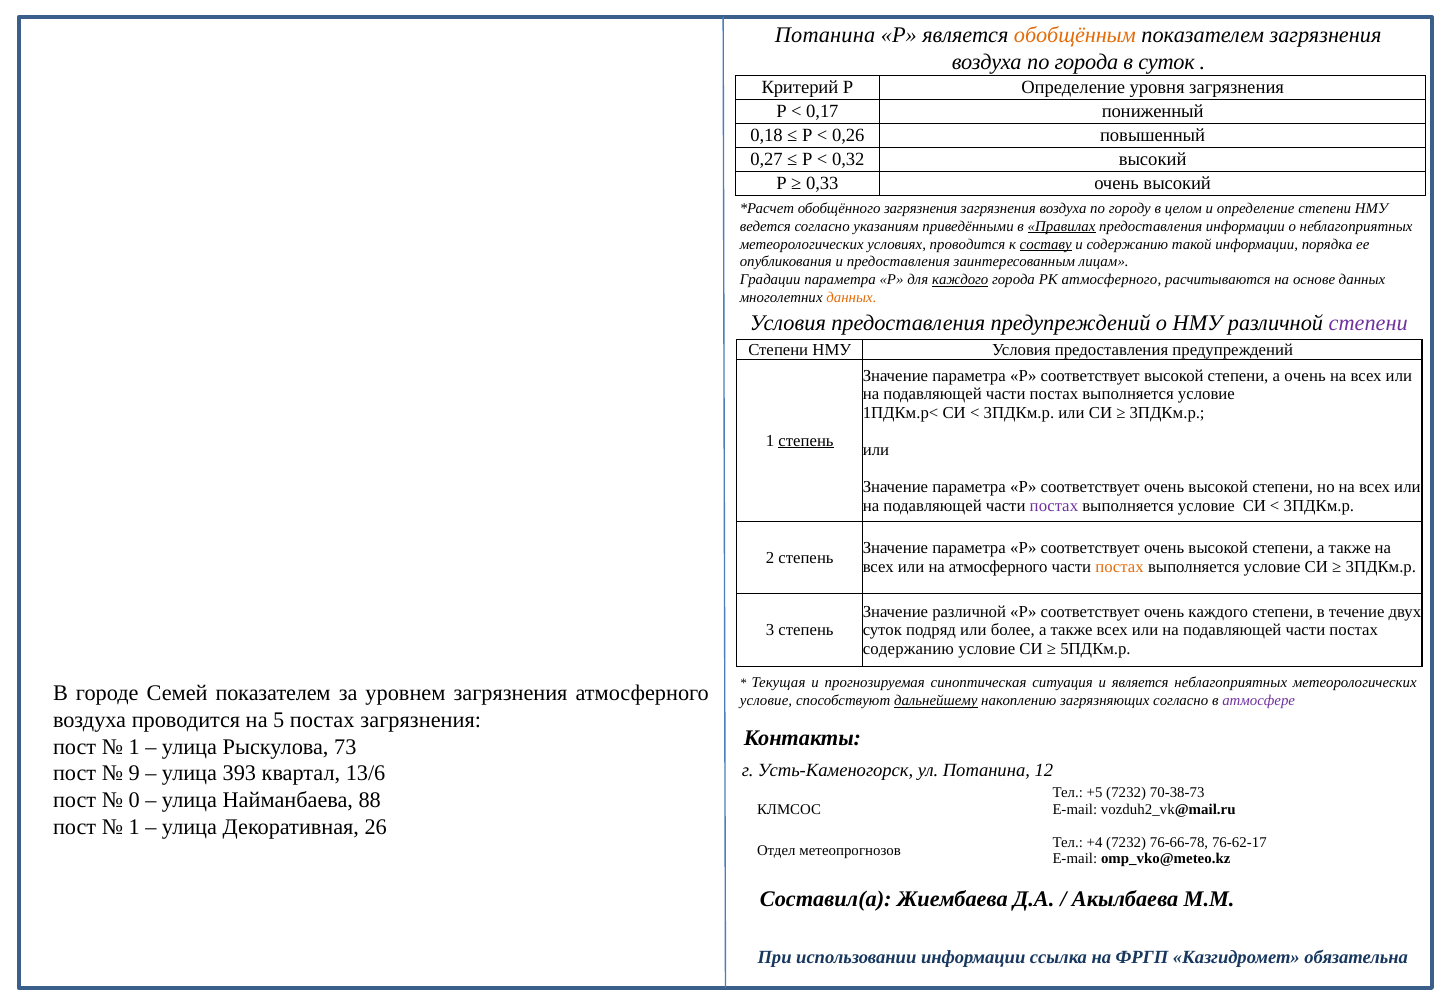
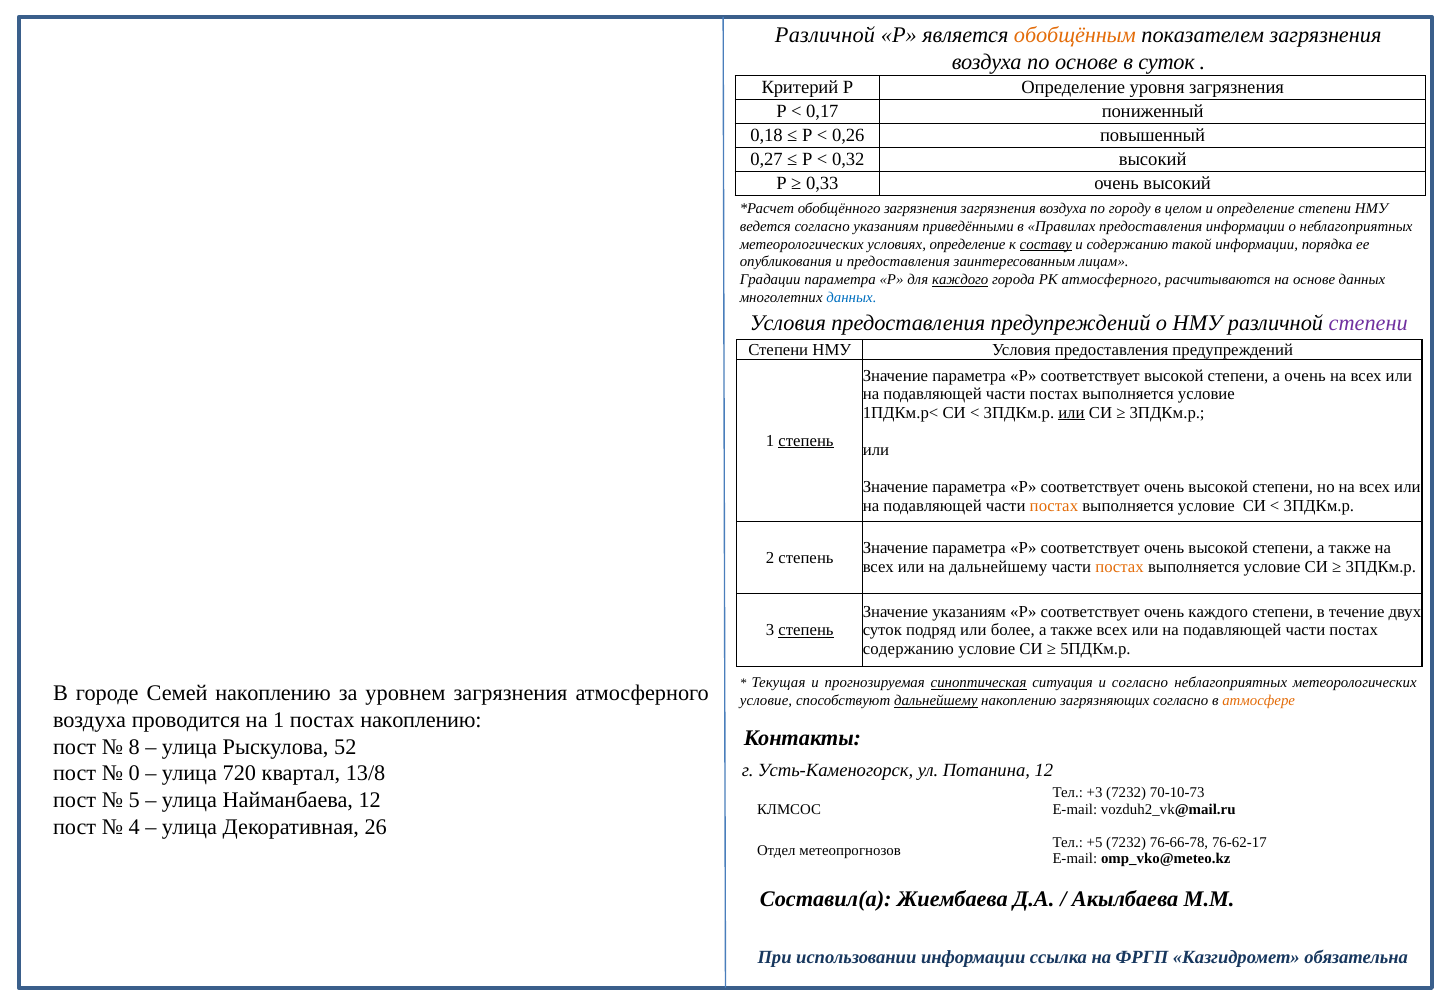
Потанина at (825, 35): Потанина -> Различной
по города: города -> основе
Правилах underline: present -> none
условиях проводится: проводится -> определение
данных at (851, 298) colour: orange -> blue
или at (1071, 413) underline: none -> present
постах at (1054, 505) colour: purple -> orange
на атмосферного: атмосферного -> дальнейшему
Значение различной: различной -> указаниям
степень at (806, 630) underline: none -> present
синоптическая underline: none -> present
и является: является -> согласно
Семей показателем: показателем -> накоплению
атмосфере colour: purple -> orange
на 5: 5 -> 1
постах загрязнения: загрязнения -> накоплению
1 at (134, 746): 1 -> 8
73: 73 -> 52
9: 9 -> 0
393: 393 -> 720
13/6: 13/6 -> 13/8
+5: +5 -> +3
70-38-73: 70-38-73 -> 70-10-73
0: 0 -> 5
Найманбаева 88: 88 -> 12
1 at (134, 827): 1 -> 4
+4: +4 -> +5
